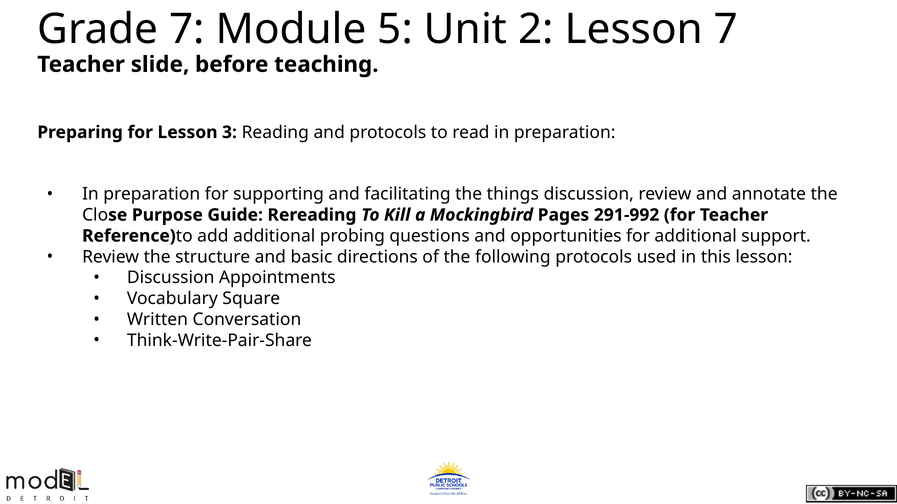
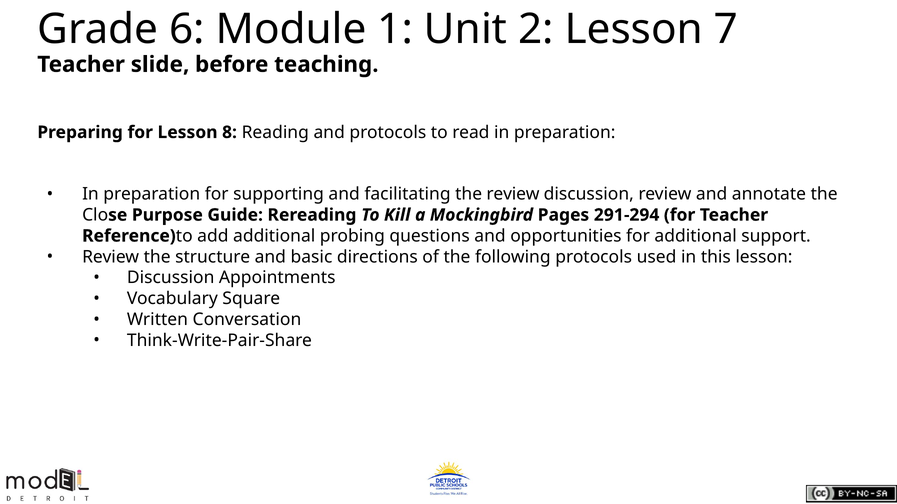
Grade 7: 7 -> 6
5: 5 -> 1
3: 3 -> 8
the things: things -> review
291-992: 291-992 -> 291-294
